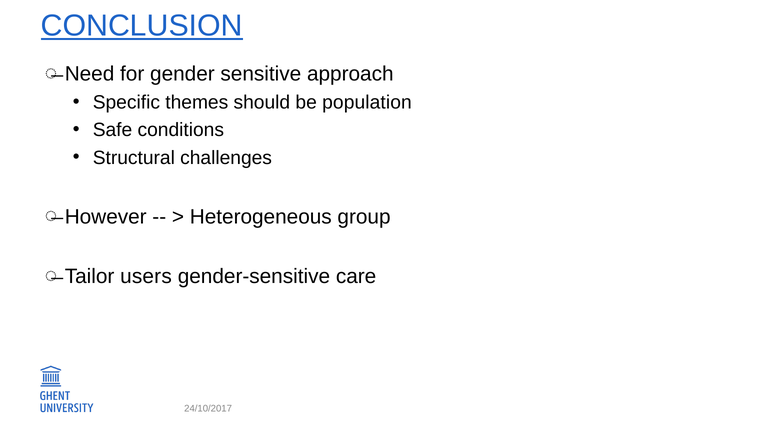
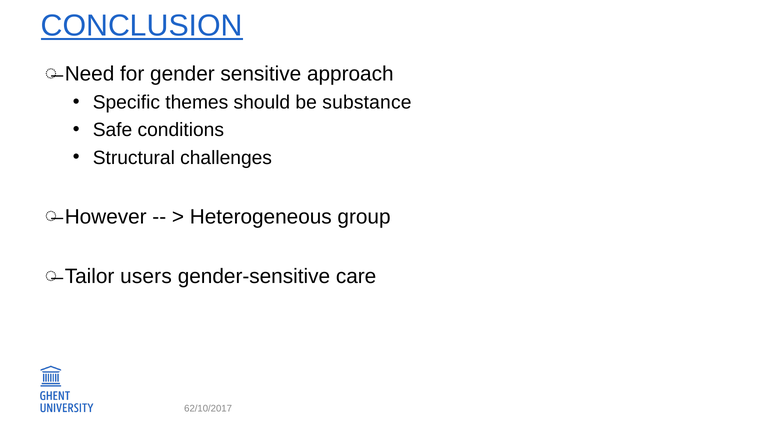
population: population -> substance
24/10/2017: 24/10/2017 -> 62/10/2017
